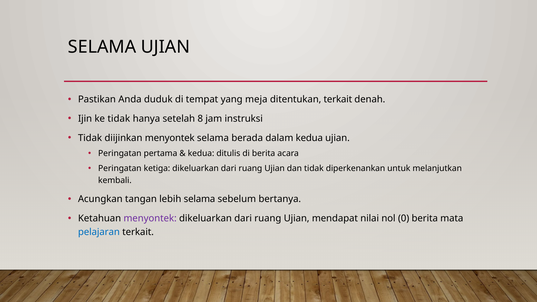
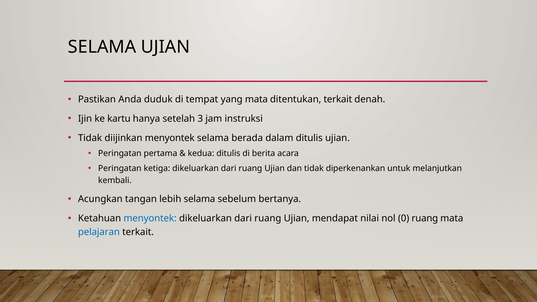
yang meja: meja -> mata
ke tidak: tidak -> kartu
8: 8 -> 3
dalam kedua: kedua -> ditulis
menyontek at (150, 218) colour: purple -> blue
0 berita: berita -> ruang
